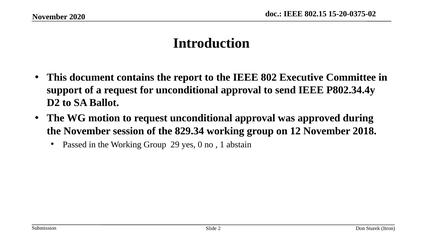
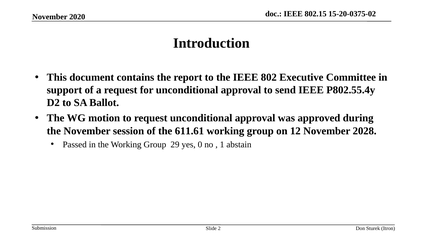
P802.34.4y: P802.34.4y -> P802.55.4y
829.34: 829.34 -> 611.61
2018: 2018 -> 2028
